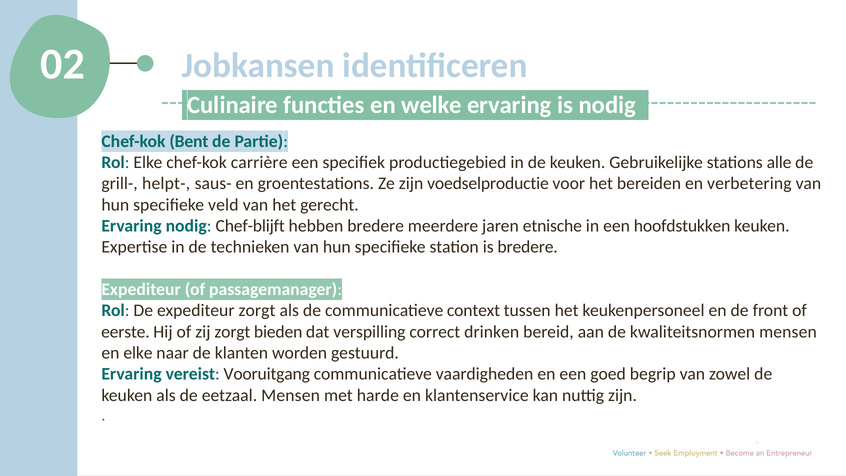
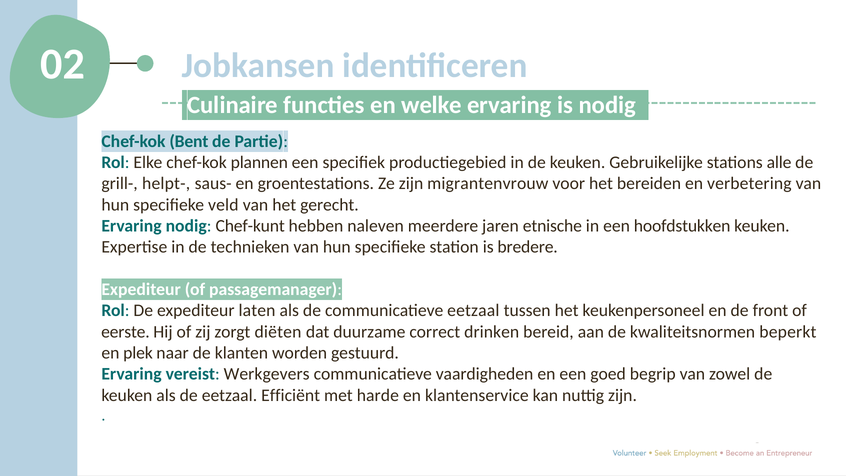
carrière: carrière -> plannen
voedselproductie: voedselproductie -> migrantenvrouw
Chef-blijft: Chef-blijft -> Chef-kunt
hebben bredere: bredere -> naleven
expediteur zorgt: zorgt -> laten
communicatieve context: context -> eetzaal
bieden: bieden -> diëten
verspilling: verspilling -> duurzame
kwaliteitsnormen mensen: mensen -> beperkt
en elke: elke -> plek
Vooruitgang: Vooruitgang -> Werkgevers
eetzaal Mensen: Mensen -> Efficiënt
